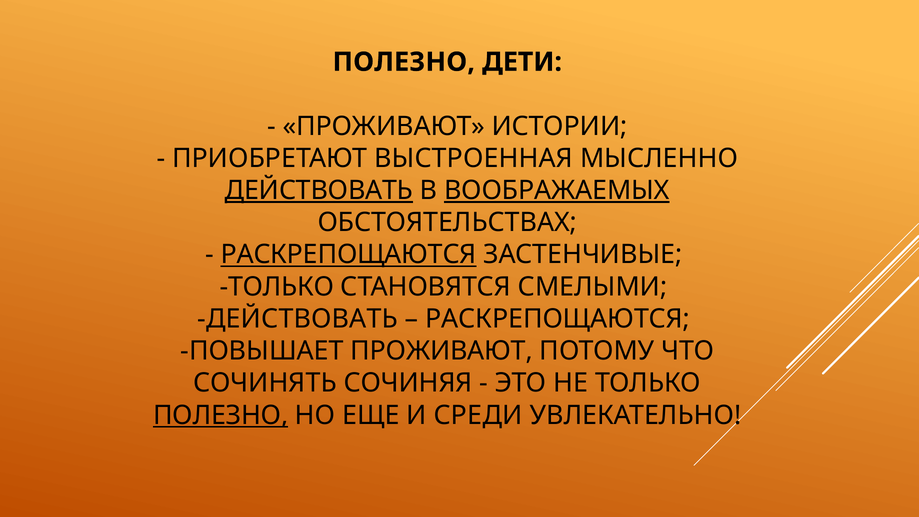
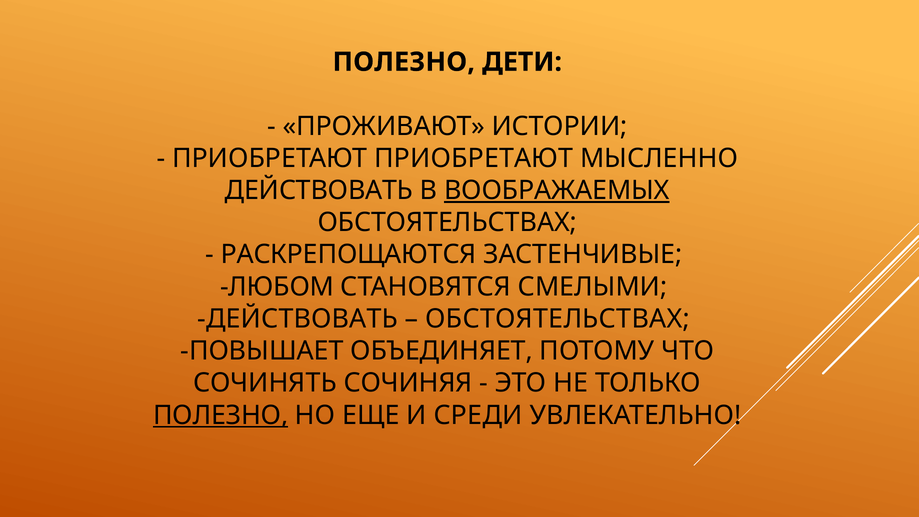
ПРИОБРЕТАЮТ ВЫСТРОЕННАЯ: ВЫСТРОЕННАЯ -> ПРИОБРЕТАЮТ
ДЕЙСТВОВАТЬ at (319, 190) underline: present -> none
РАСКРЕПОЩАЮТСЯ at (349, 255) underline: present -> none
ТОЛЬКО at (277, 287): ТОЛЬКО -> ЛЮБОМ
РАСКРЕПОЩАЮТСЯ at (558, 319): РАСКРЕПОЩАЮТСЯ -> ОБСТОЯТЕЛЬСТВАХ
ПОВЫШАЕТ ПРОЖИВАЮТ: ПРОЖИВАЮТ -> ОБЪЕДИНЯЕТ
